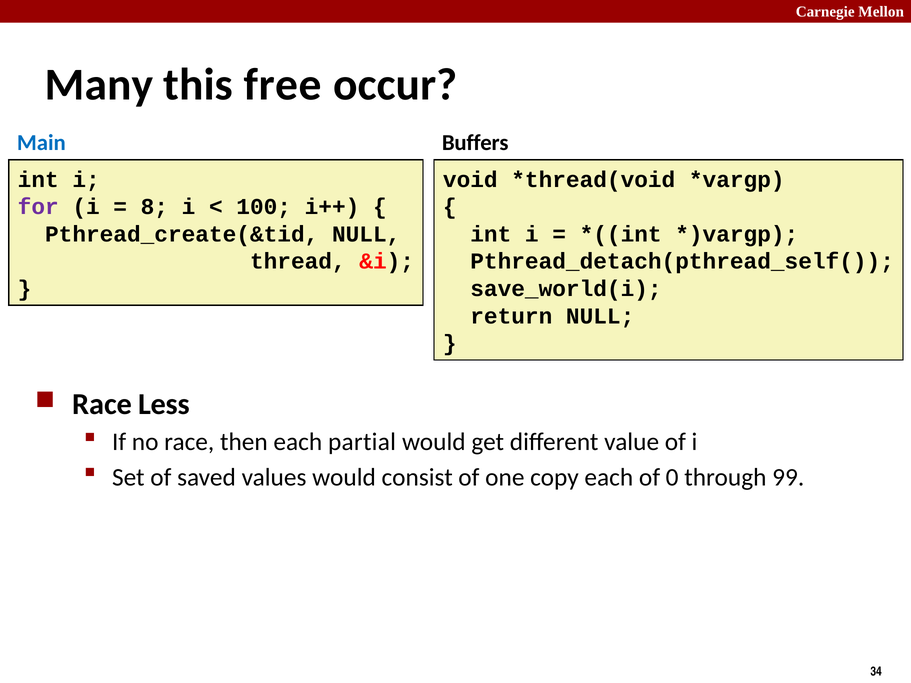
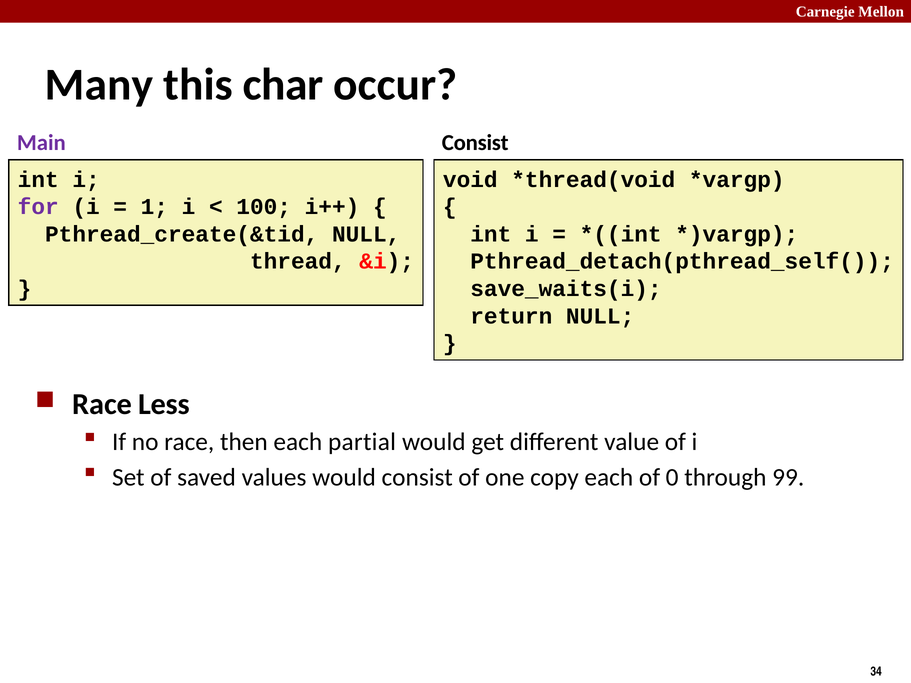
free: free -> char
Main colour: blue -> purple
Buffers at (475, 143): Buffers -> Consist
8: 8 -> 1
save_world(i: save_world(i -> save_waits(i
